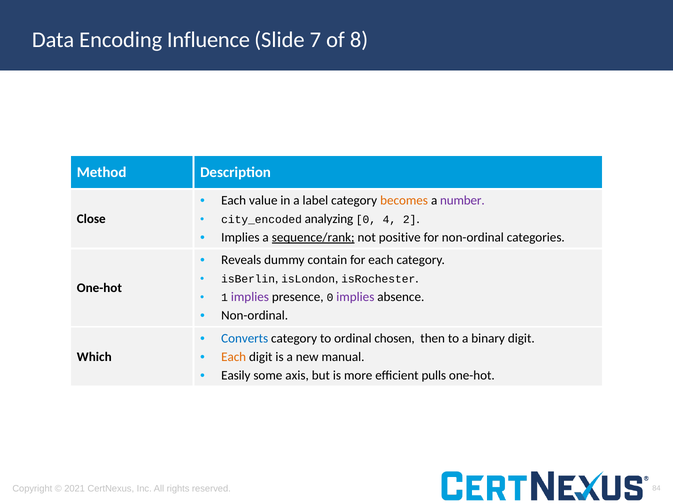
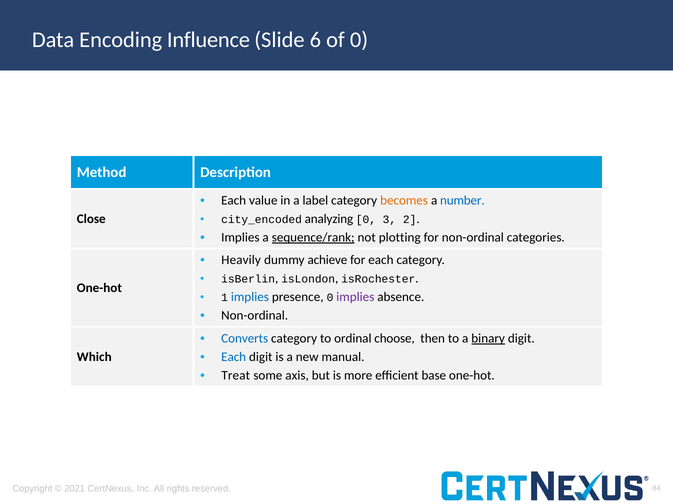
7: 7 -> 6
of 8: 8 -> 0
number colour: purple -> blue
4: 4 -> 3
positive: positive -> plotting
Reveals: Reveals -> Heavily
contain: contain -> achieve
implies at (250, 298) colour: purple -> blue
chosen: chosen -> choose
binary underline: none -> present
Each at (234, 357) colour: orange -> blue
Easily: Easily -> Treat
pulls: pulls -> base
